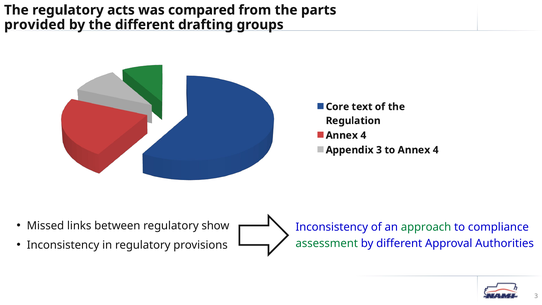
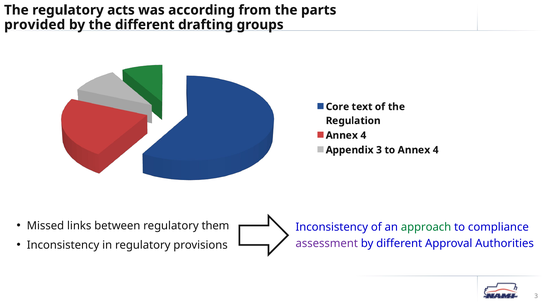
compared: compared -> according
show: show -> them
assessment colour: green -> purple
